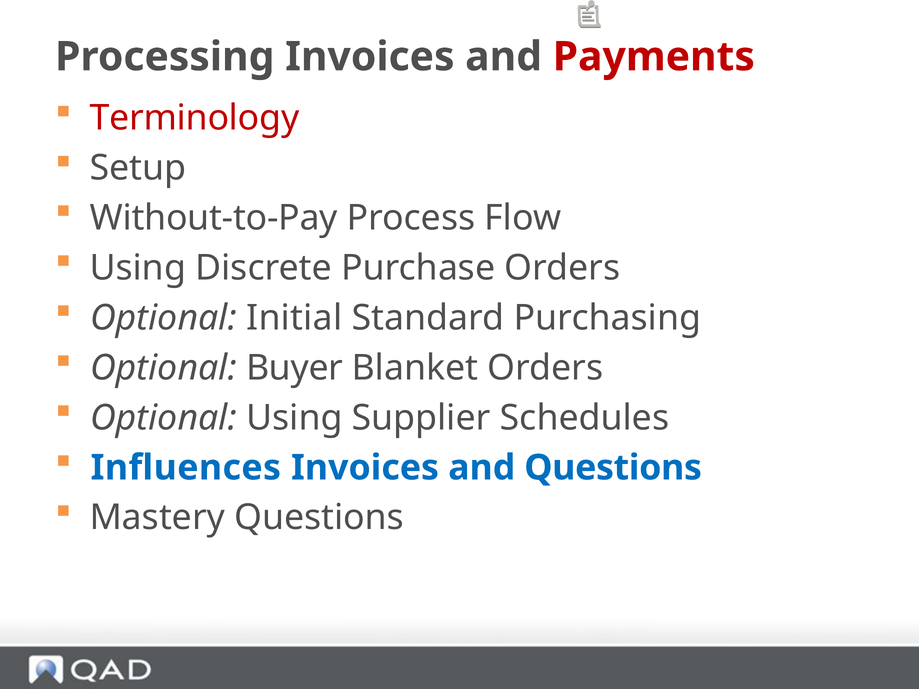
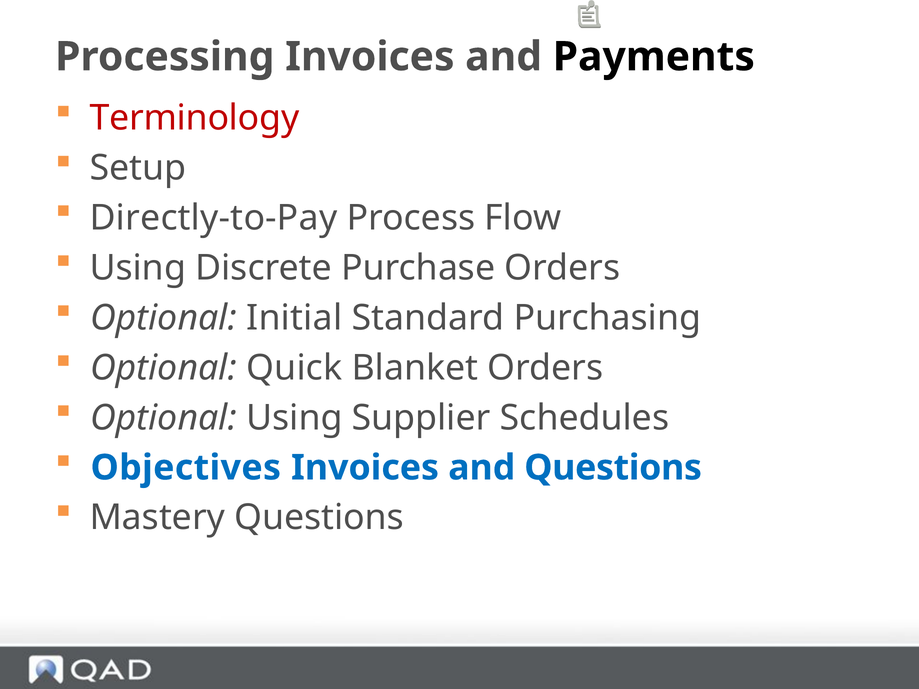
Payments colour: red -> black
Without-to-Pay: Without-to-Pay -> Directly-to-Pay
Buyer: Buyer -> Quick
Influences: Influences -> Objectives
